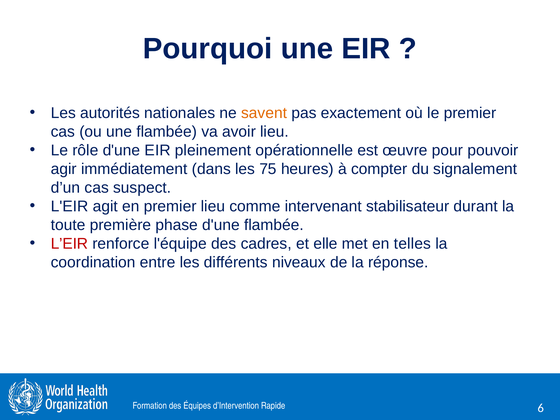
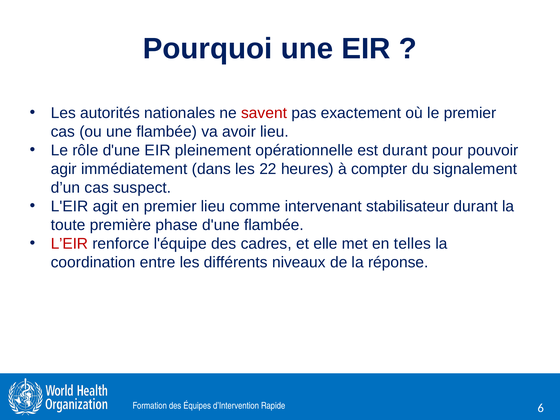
savent colour: orange -> red
est œuvre: œuvre -> durant
75: 75 -> 22
